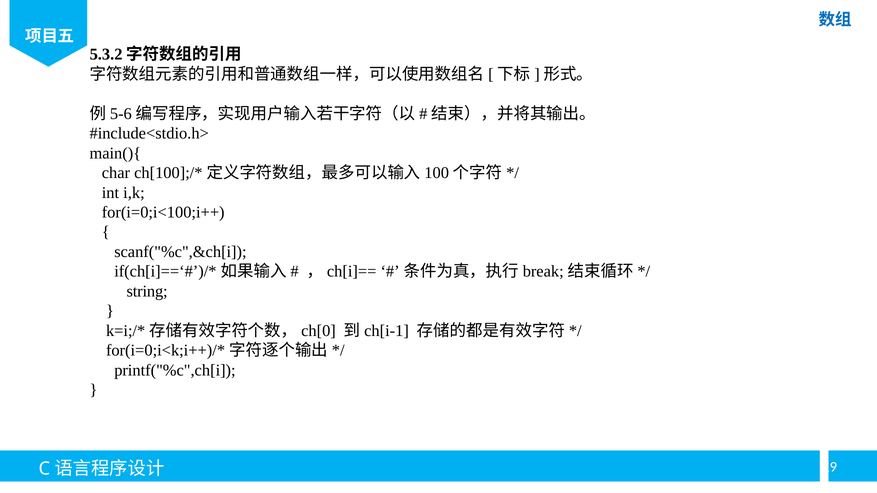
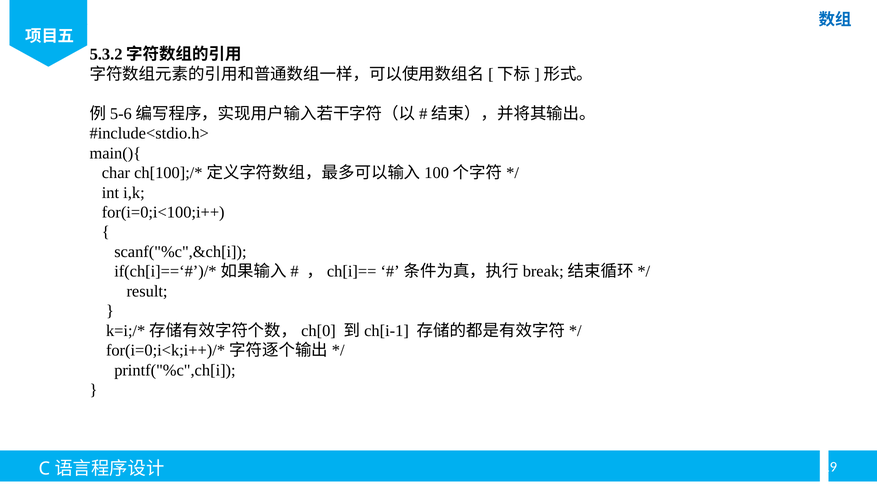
string: string -> result
